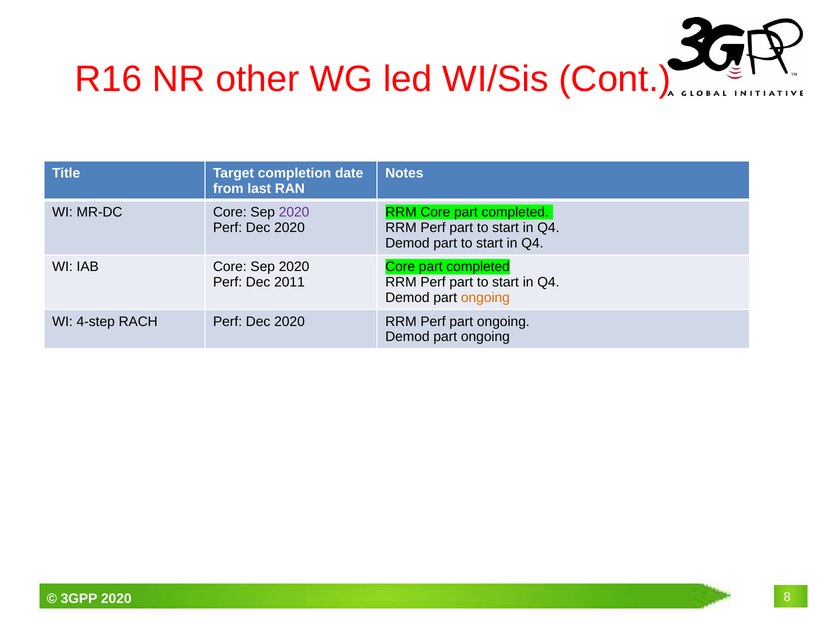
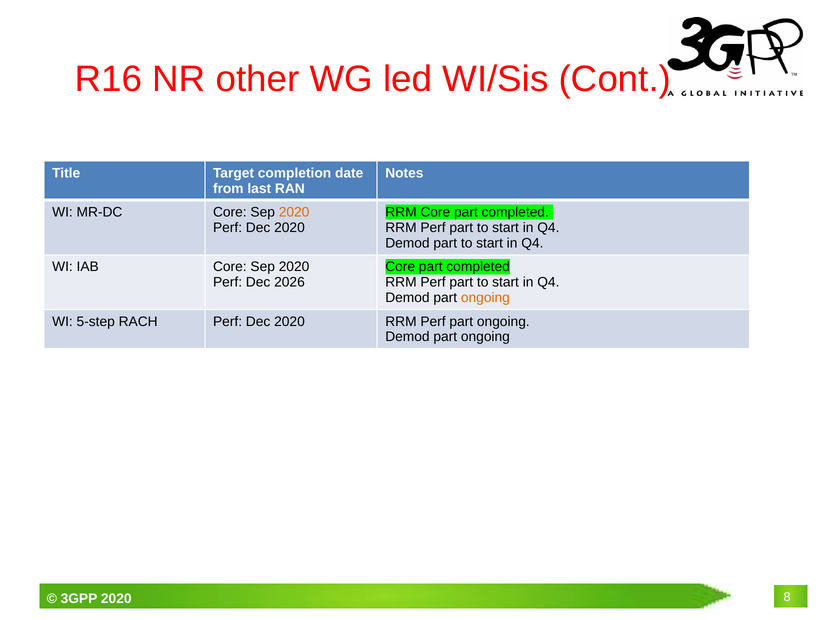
2020 at (294, 212) colour: purple -> orange
2011: 2011 -> 2026
4-step: 4-step -> 5-step
